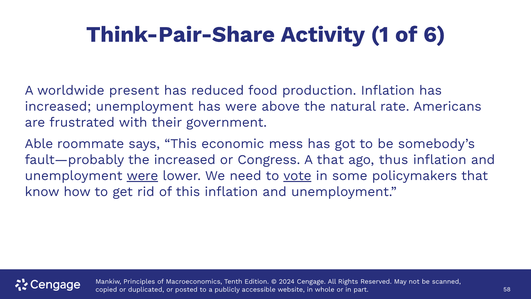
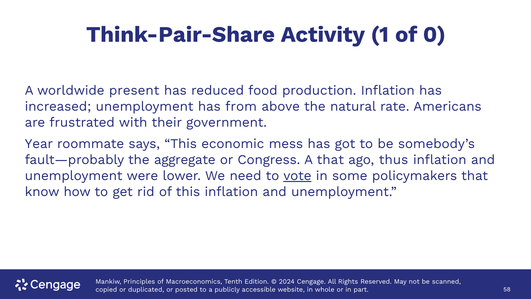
6: 6 -> 0
has were: were -> from
Able: Able -> Year
the increased: increased -> aggregate
were at (142, 176) underline: present -> none
